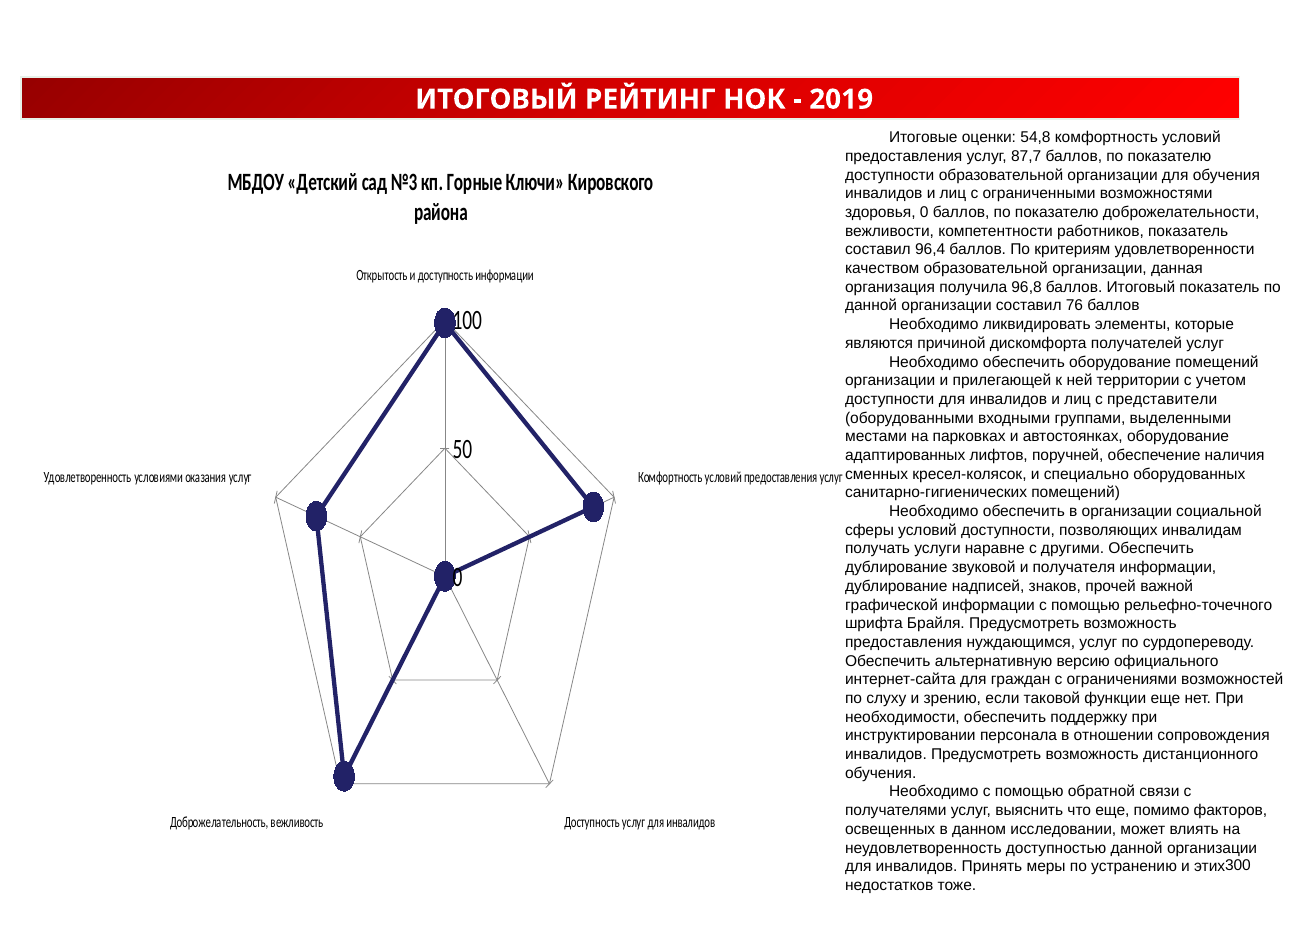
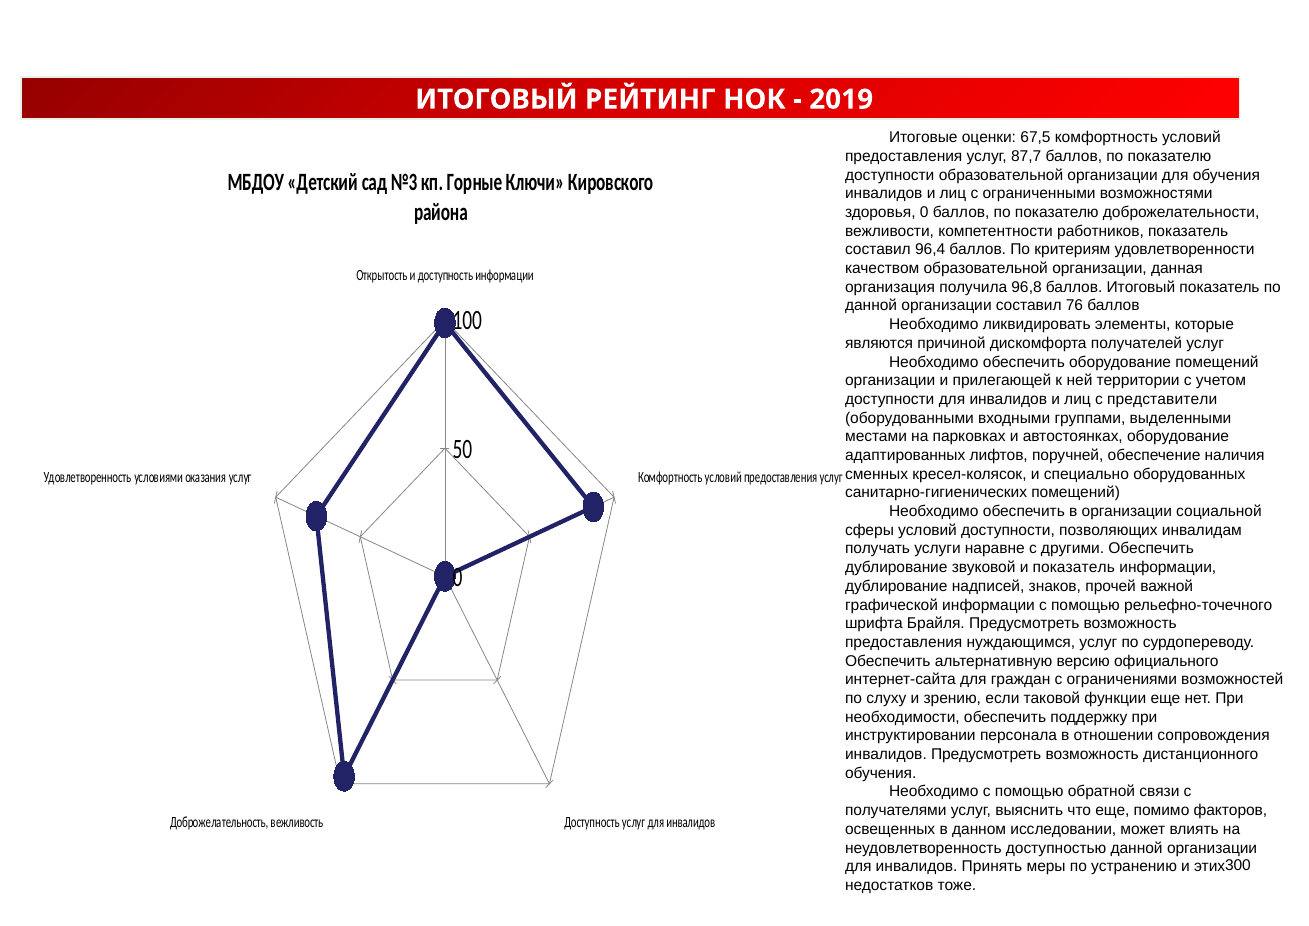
54,8: 54,8 -> 67,5
и получателя: получателя -> показатель
